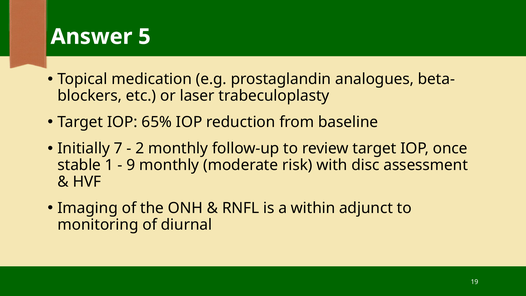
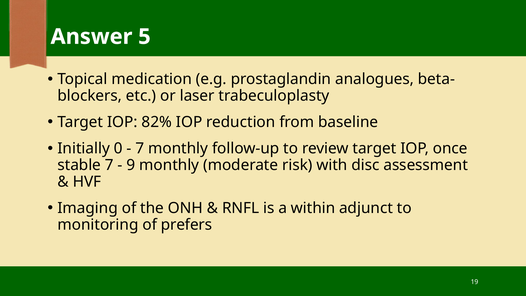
65%: 65% -> 82%
7: 7 -> 0
2 at (140, 149): 2 -> 7
stable 1: 1 -> 7
diurnal: diurnal -> prefers
